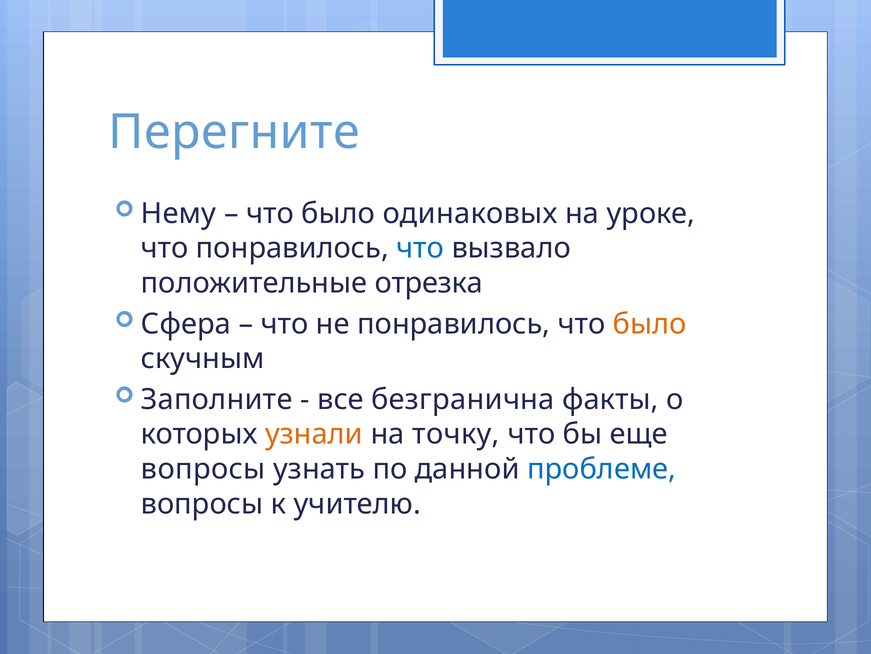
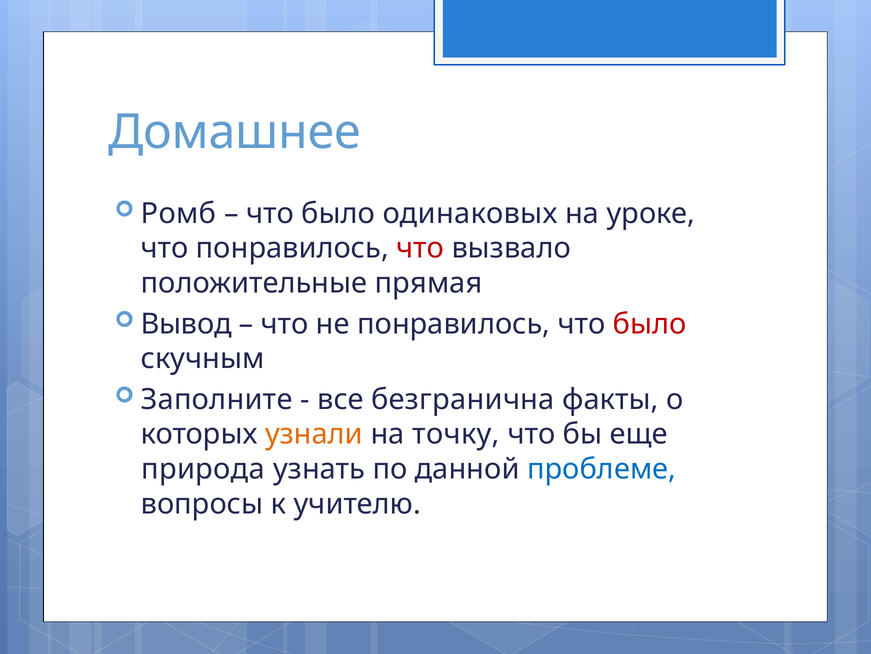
Перегните: Перегните -> Домашнее
Нему: Нему -> Ромб
что at (420, 248) colour: blue -> red
отрезка: отрезка -> прямая
Сфера: Сфера -> Вывод
было at (650, 324) colour: orange -> red
вопросы at (203, 469): вопросы -> природа
